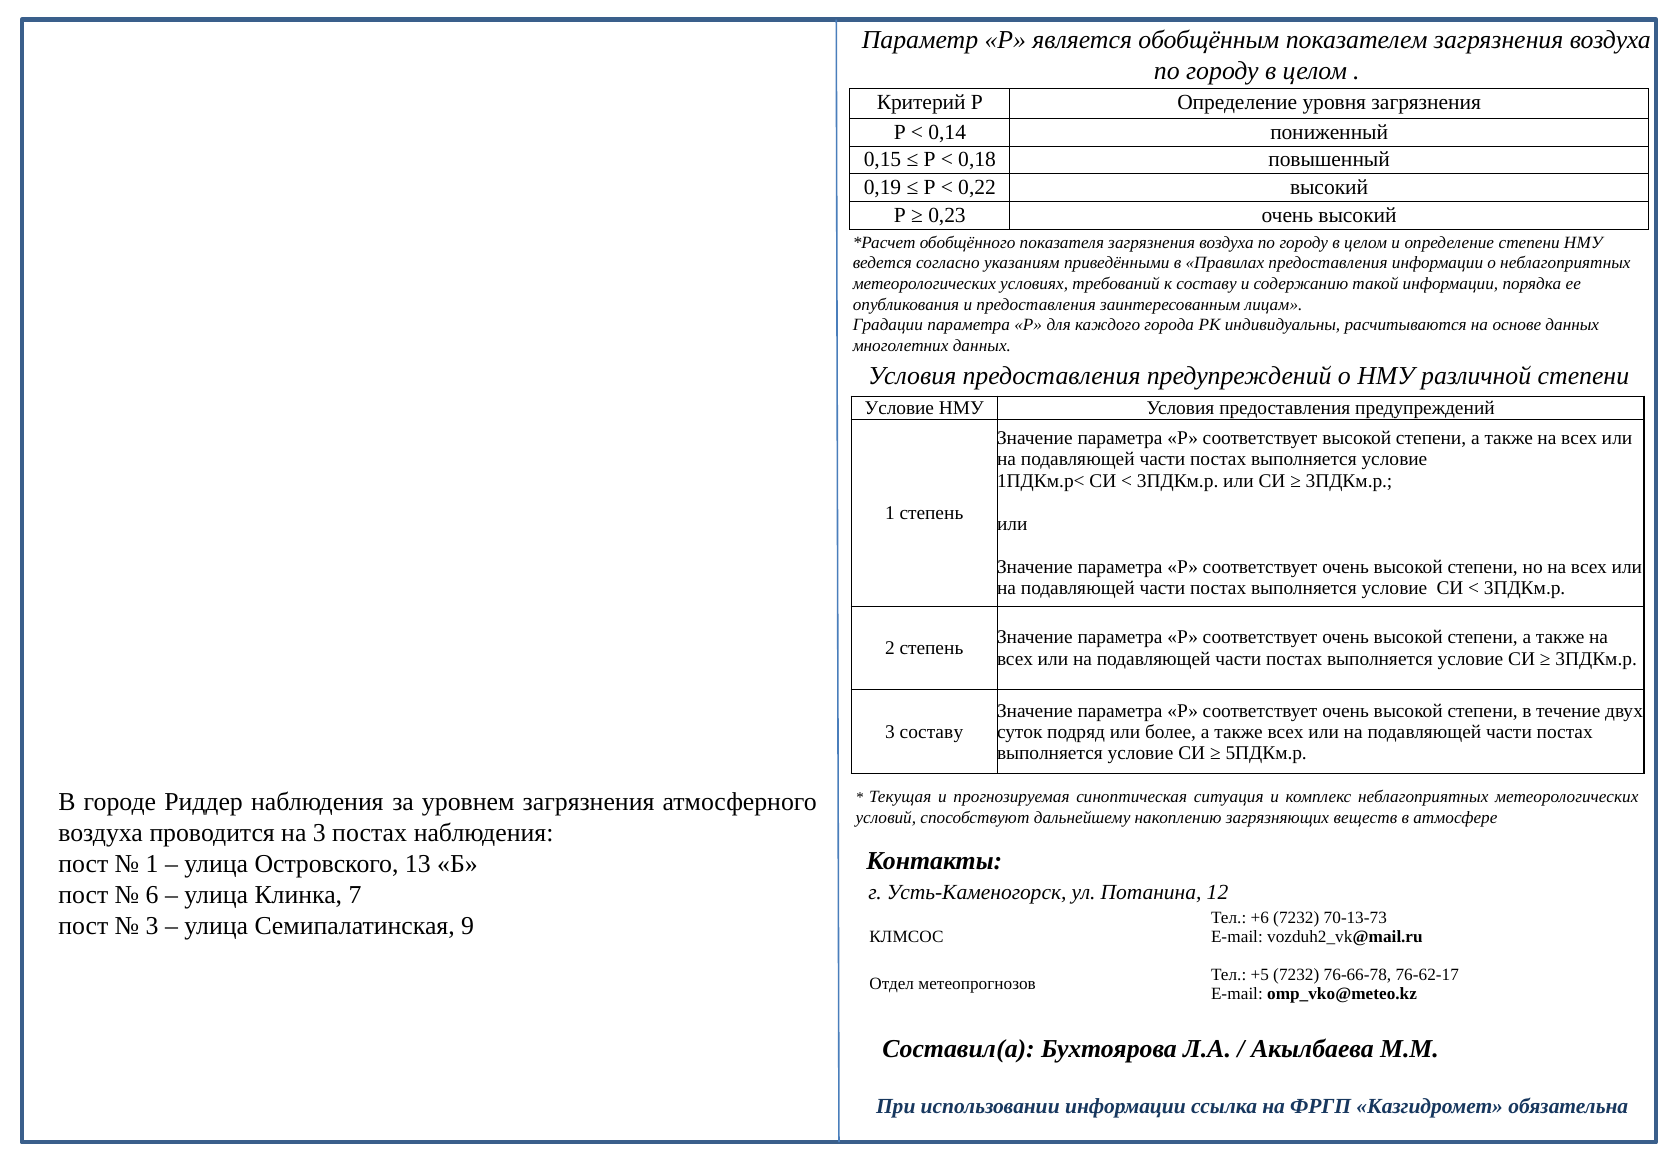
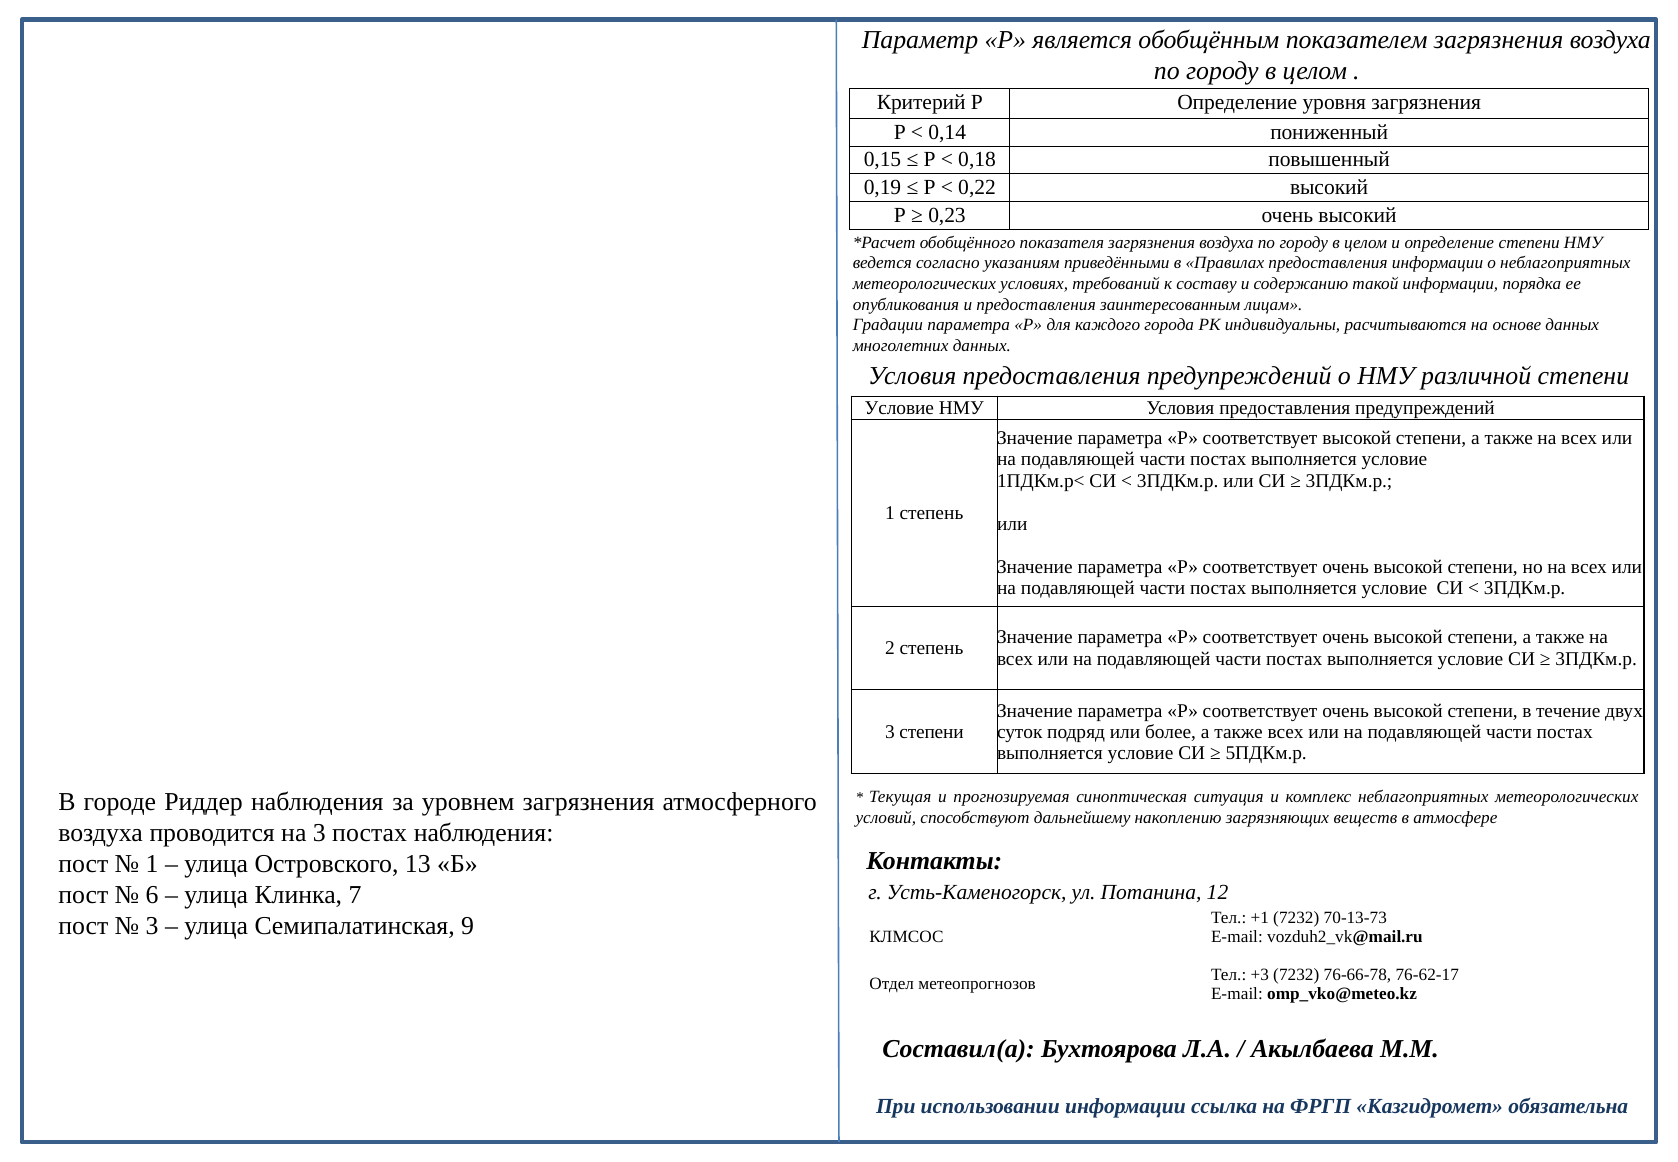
3 составу: составу -> степени
+6: +6 -> +1
+5: +5 -> +3
